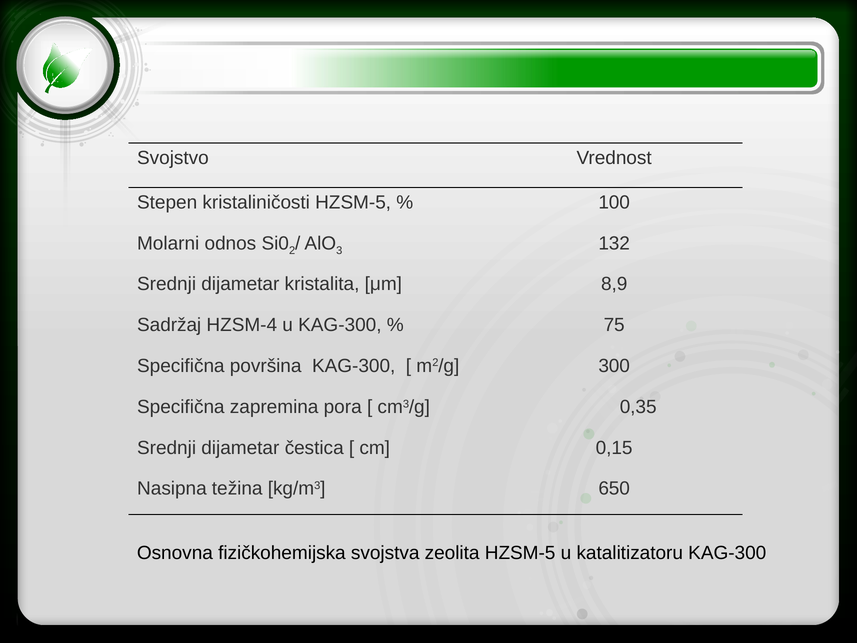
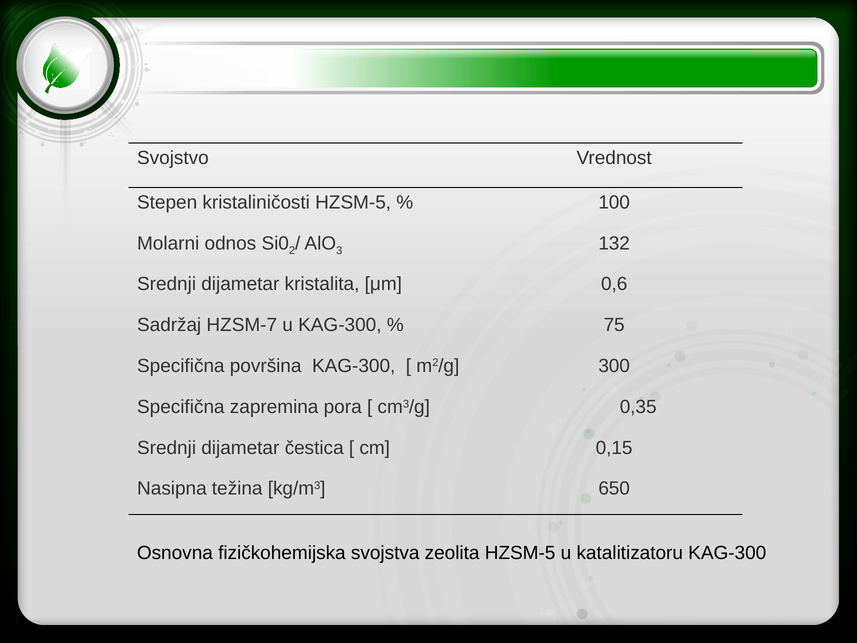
8,9: 8,9 -> 0,6
HZSM-4: HZSM-4 -> HZSM-7
